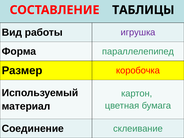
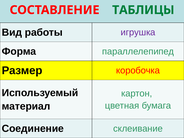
ТАБЛИЦЫ colour: black -> green
